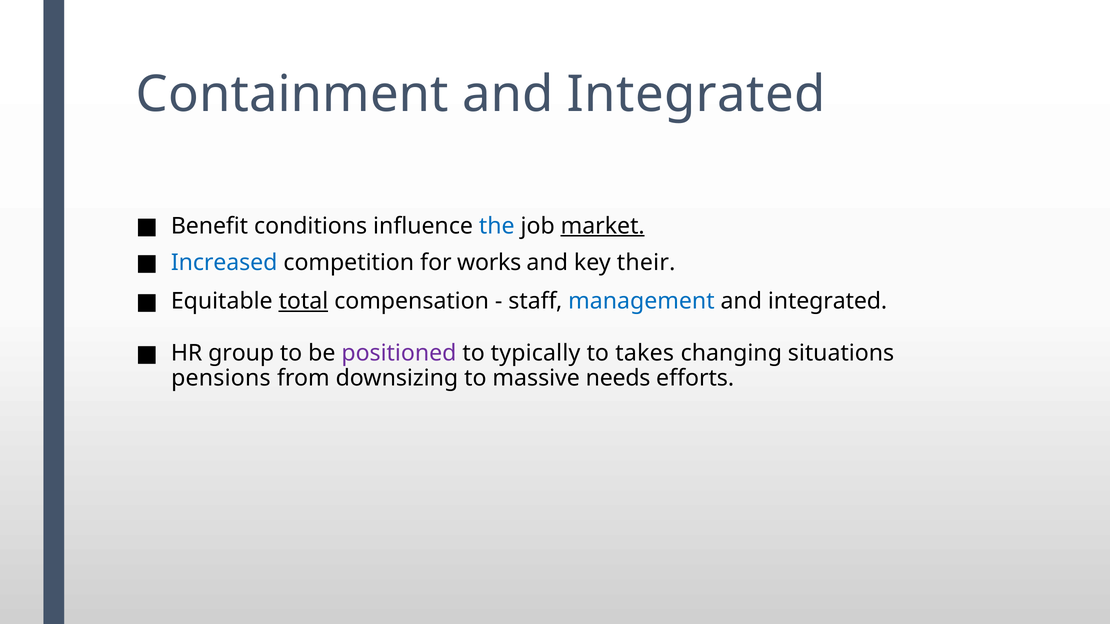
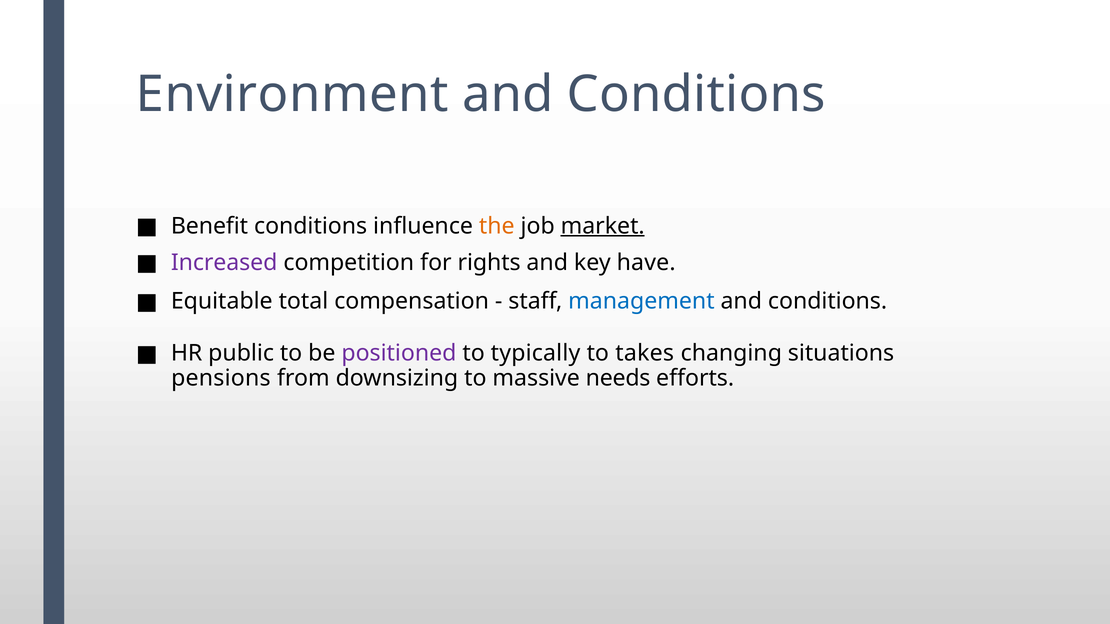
Containment: Containment -> Environment
Integrated at (696, 95): Integrated -> Conditions
the colour: blue -> orange
Increased colour: blue -> purple
works: works -> rights
their: their -> have
total underline: present -> none
integrated at (828, 302): integrated -> conditions
group: group -> public
